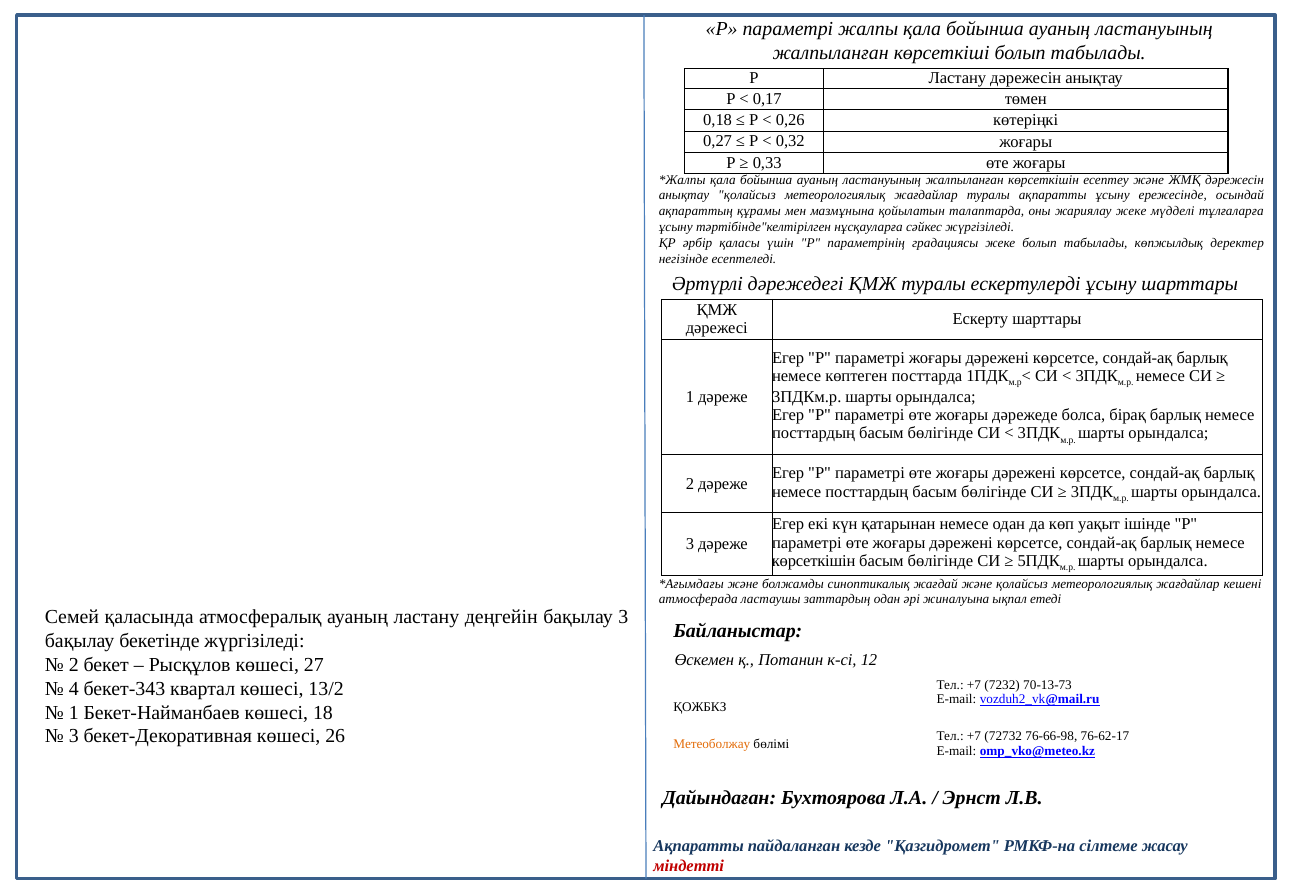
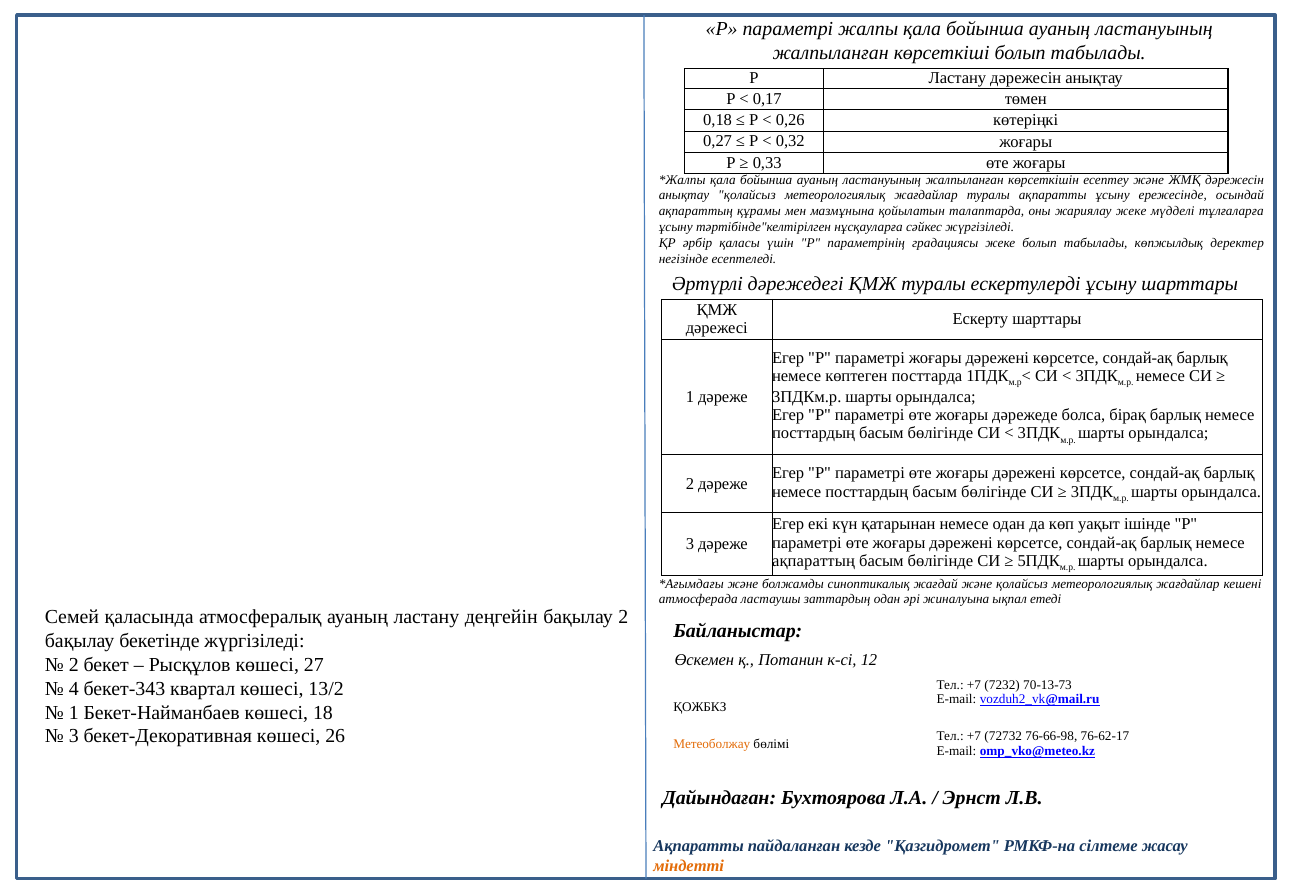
көрсеткішін at (814, 561): көрсеткішін -> ақпараттың
бақылау 3: 3 -> 2
міндетті colour: red -> orange
